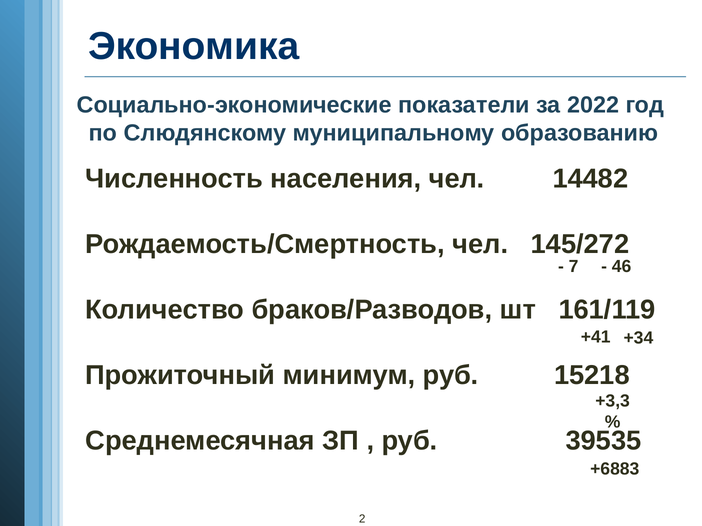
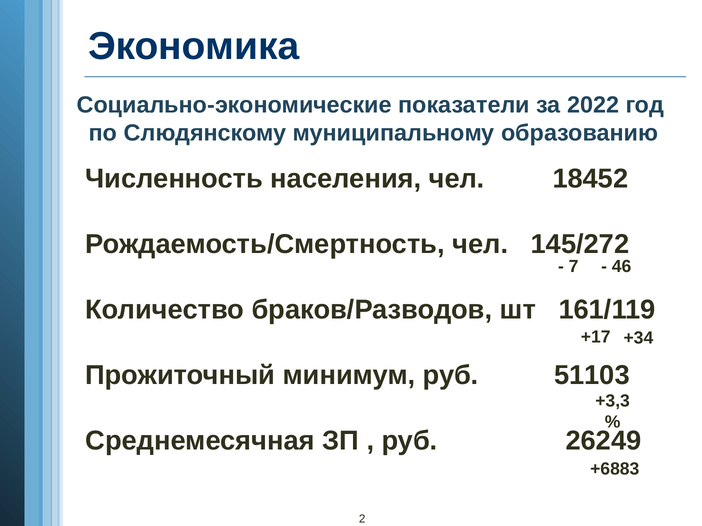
14482: 14482 -> 18452
+41: +41 -> +17
15218: 15218 -> 51103
39535: 39535 -> 26249
